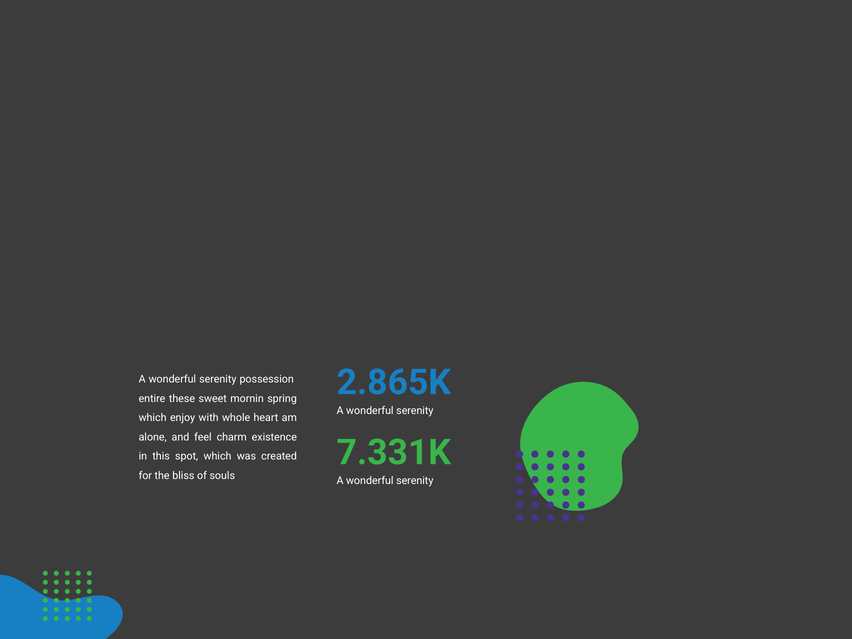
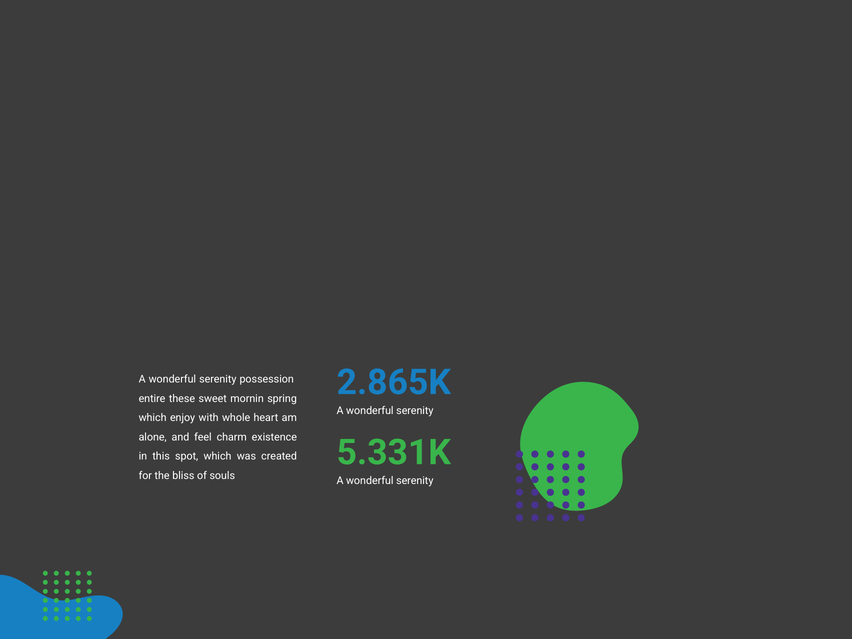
7.331K: 7.331K -> 5.331K
